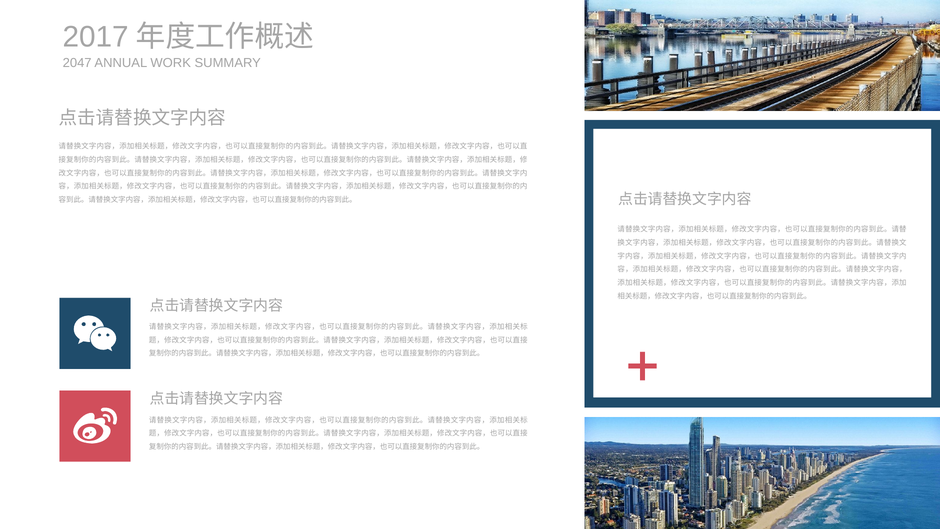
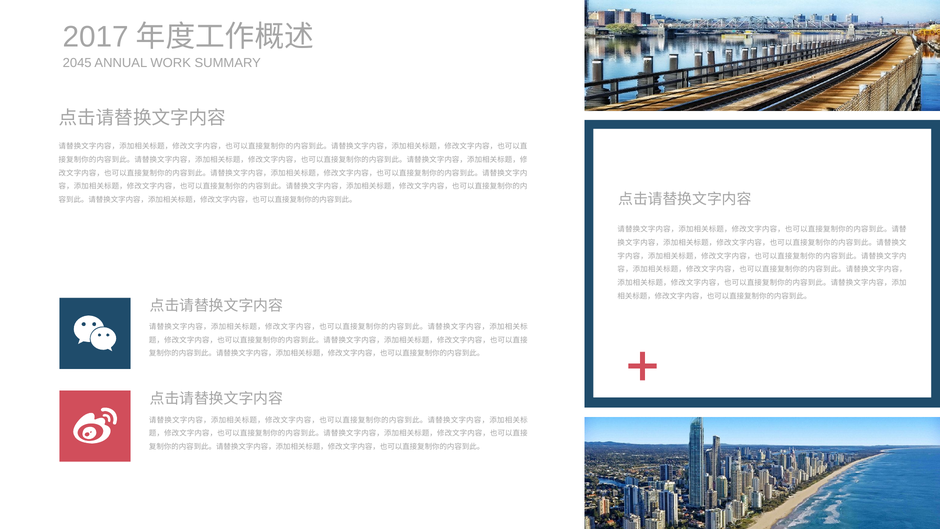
2047: 2047 -> 2045
